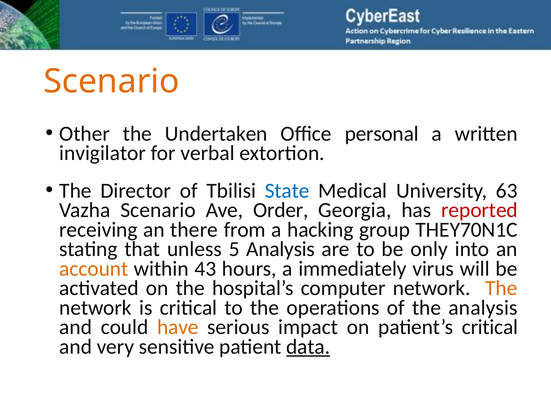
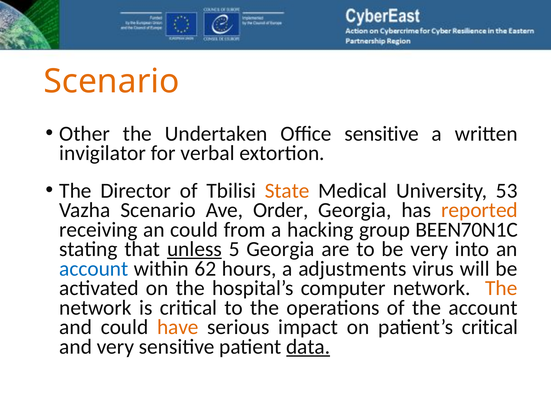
Office personal: personal -> sensitive
State colour: blue -> orange
63: 63 -> 53
reported colour: red -> orange
an there: there -> could
THEY70N1C: THEY70N1C -> BEEN70N1C
unless underline: none -> present
5 Analysis: Analysis -> Georgia
be only: only -> very
account at (94, 269) colour: orange -> blue
43: 43 -> 62
immediately: immediately -> adjustments
the analysis: analysis -> account
